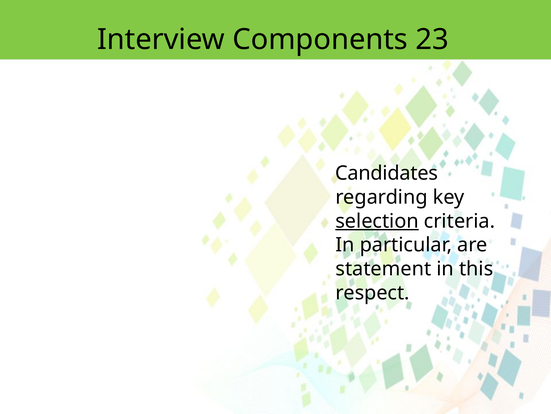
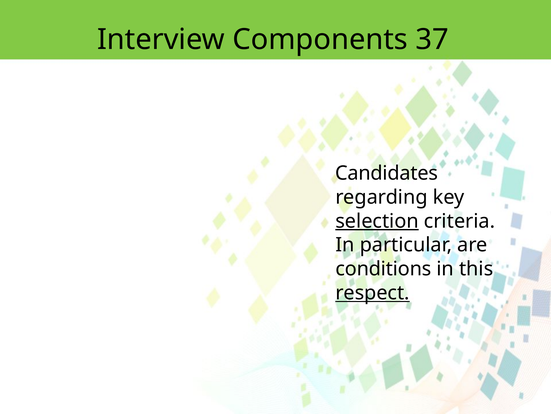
23: 23 -> 37
statement: statement -> conditions
respect underline: none -> present
